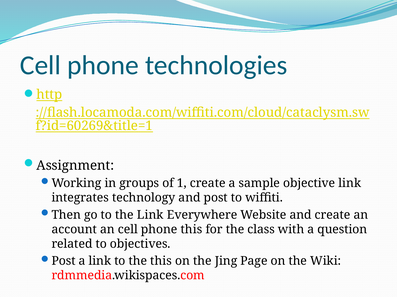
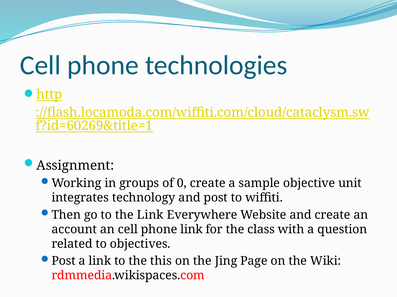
1: 1 -> 0
objective link: link -> unit
phone this: this -> link
